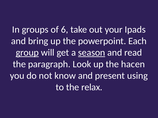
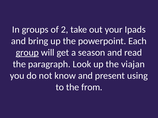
6: 6 -> 2
season underline: present -> none
hacen: hacen -> viajan
relax: relax -> from
